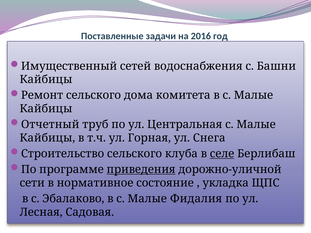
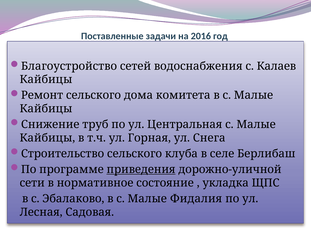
Имущественный: Имущественный -> Благоустройство
Башни: Башни -> Калаев
Отчетный: Отчетный -> Снижение
селе underline: present -> none
